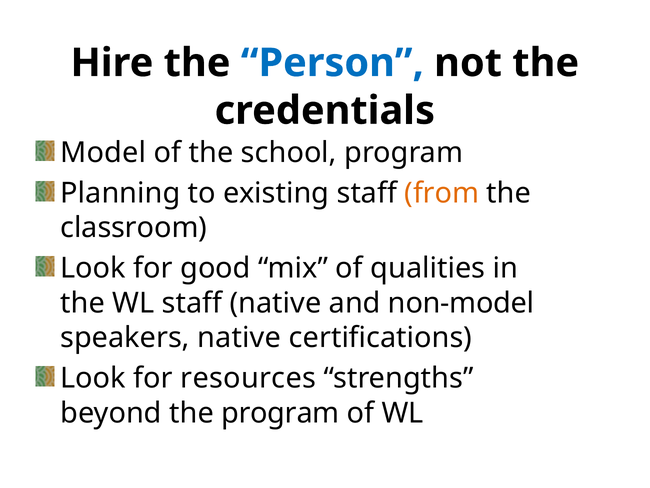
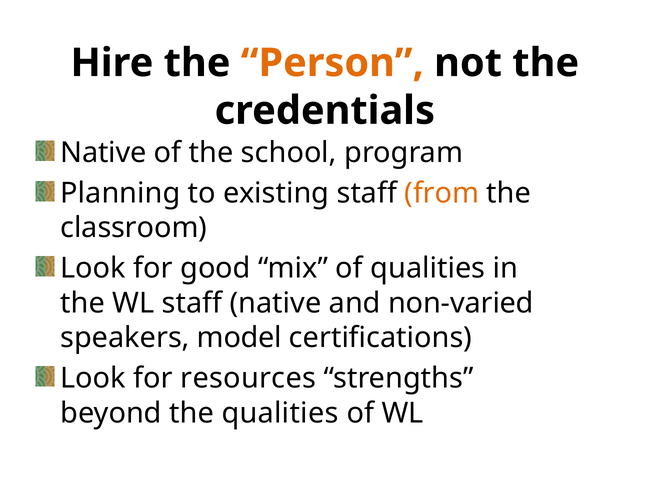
Person colour: blue -> orange
Model at (103, 153): Model -> Native
non-model: non-model -> non-varied
speakers native: native -> model
the program: program -> qualities
